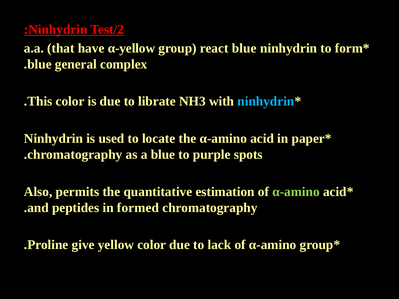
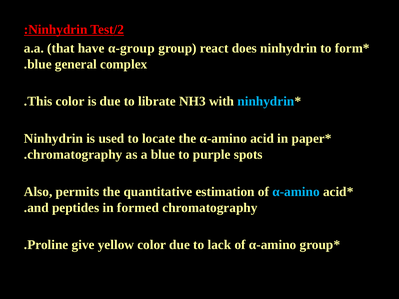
α-yellow: α-yellow -> α-group
react blue: blue -> does
α-amino at (296, 192) colour: light green -> light blue
